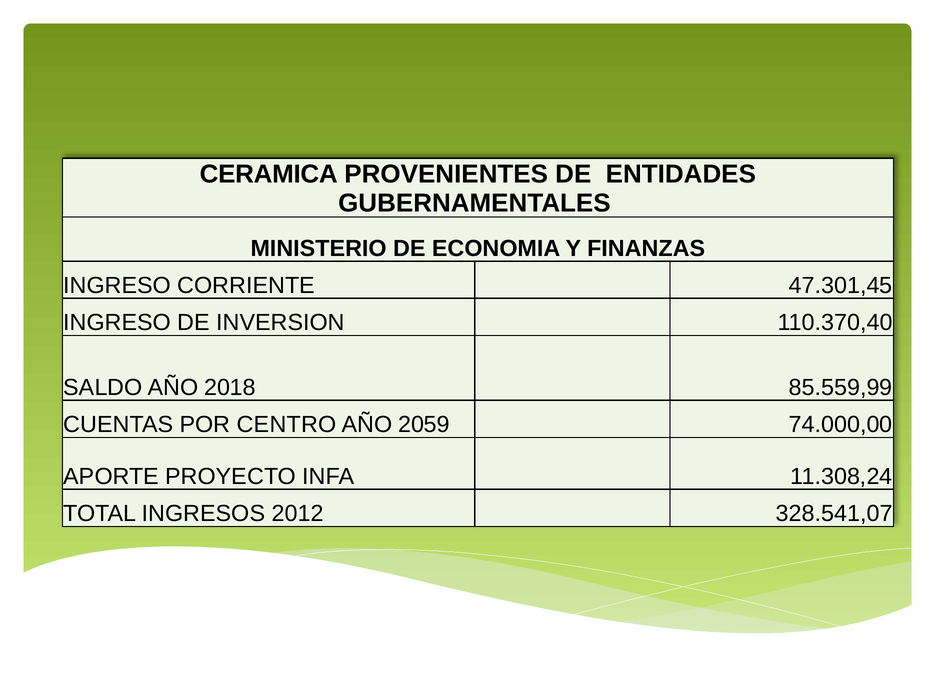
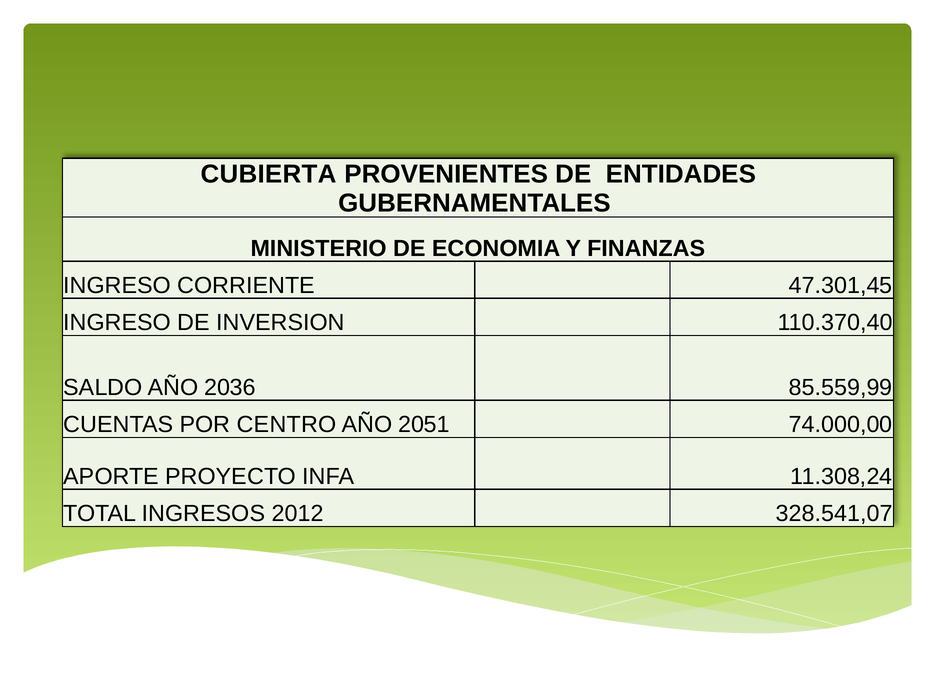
CERAMICA: CERAMICA -> CUBIERTA
2018: 2018 -> 2036
2059: 2059 -> 2051
